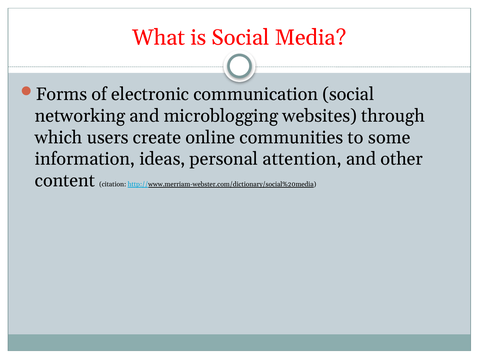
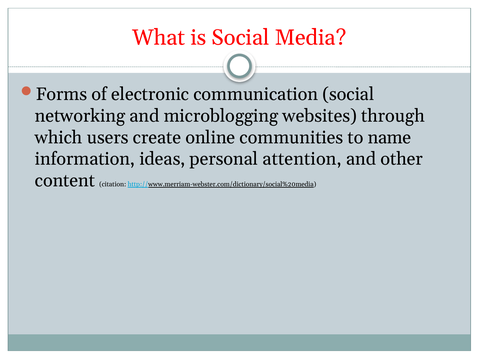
some: some -> name
